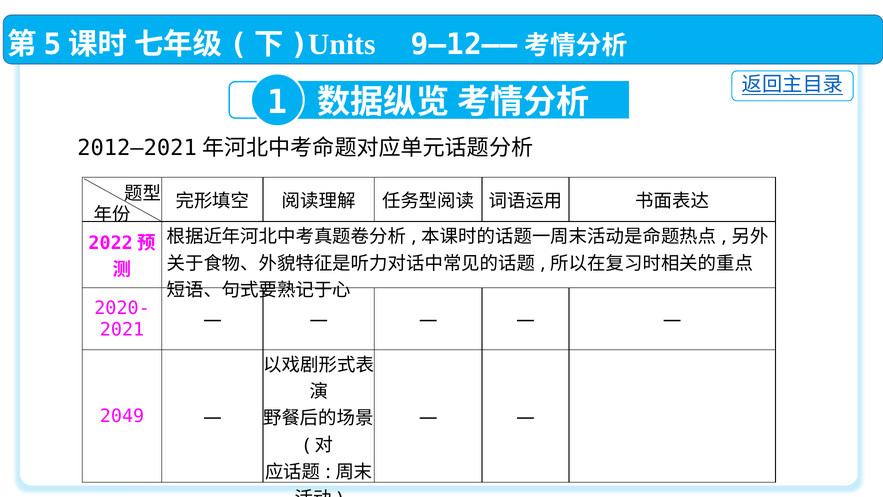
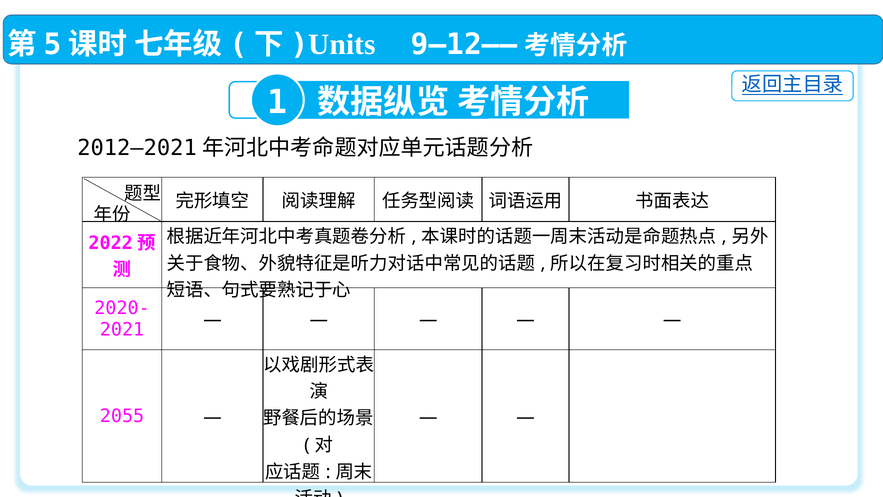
2049: 2049 -> 2055
